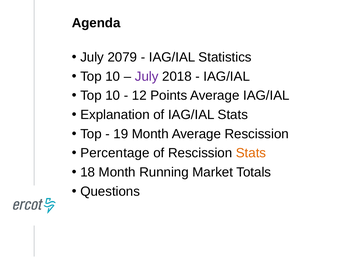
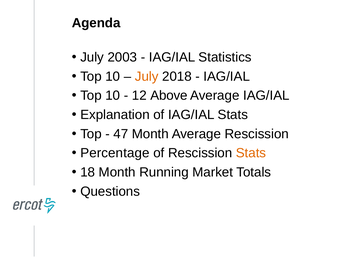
2079: 2079 -> 2003
July at (147, 76) colour: purple -> orange
Points: Points -> Above
19: 19 -> 47
